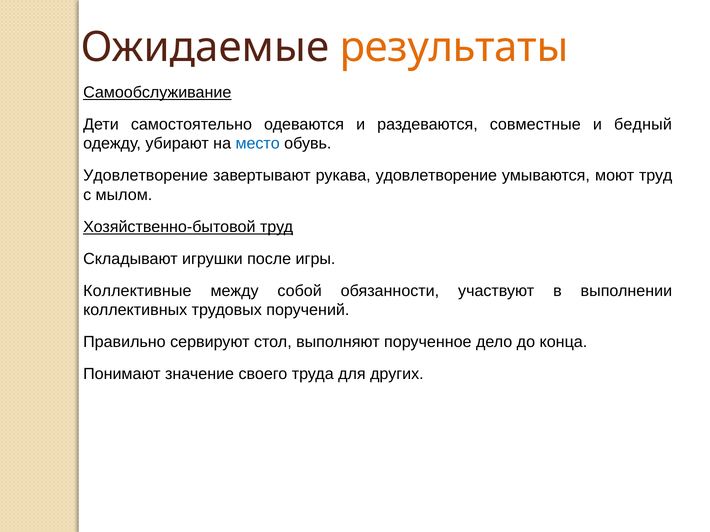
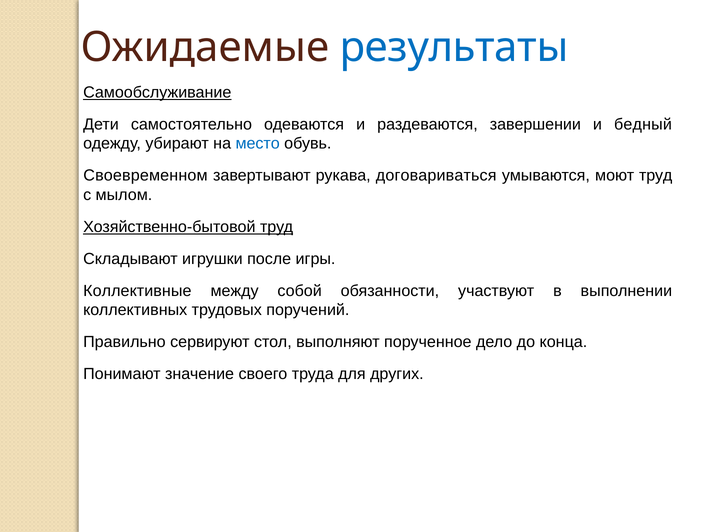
результаты colour: orange -> blue
совместные: совместные -> завершении
Удовлетворение at (146, 176): Удовлетворение -> Своевременном
рукава удовлетворение: удовлетворение -> договариваться
